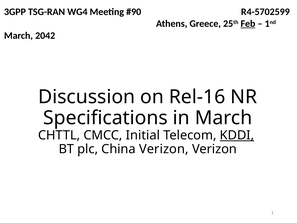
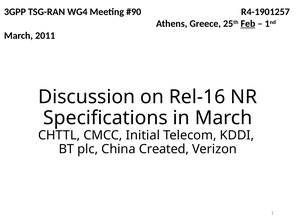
R4-5702599: R4-5702599 -> R4-1901257
2042: 2042 -> 2011
KDDI underline: present -> none
China Verizon: Verizon -> Created
